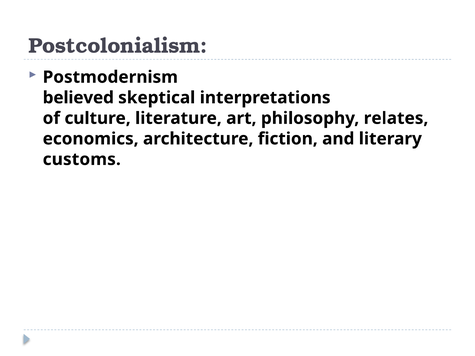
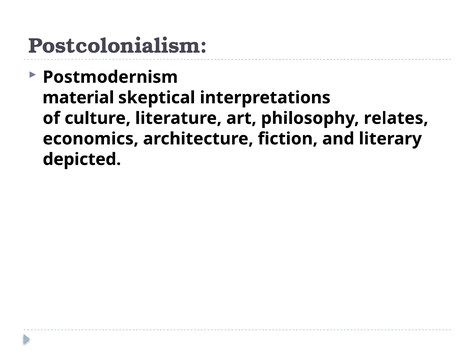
believed: believed -> material
customs: customs -> depicted
